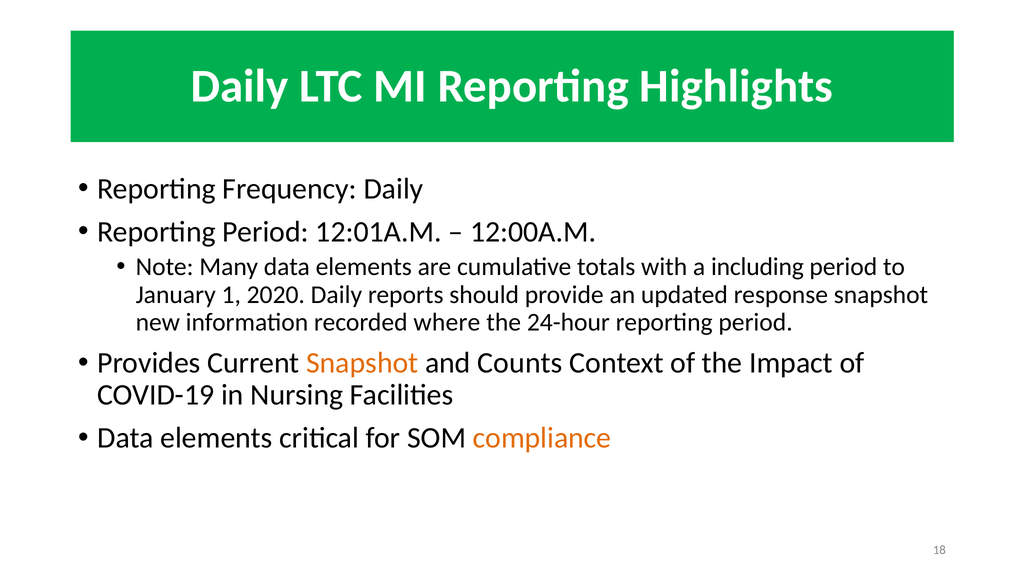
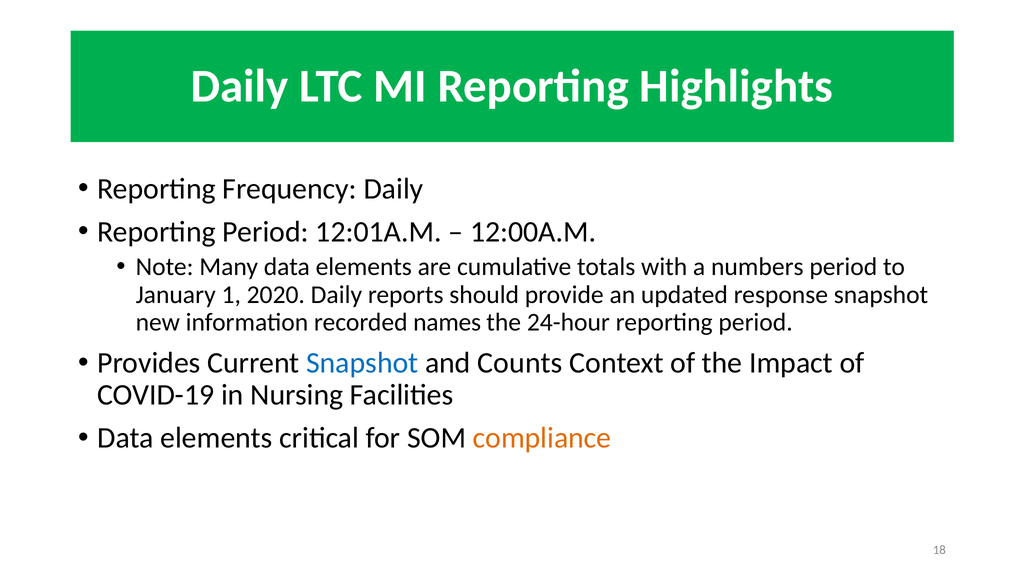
including: including -> numbers
where: where -> names
Snapshot at (362, 363) colour: orange -> blue
